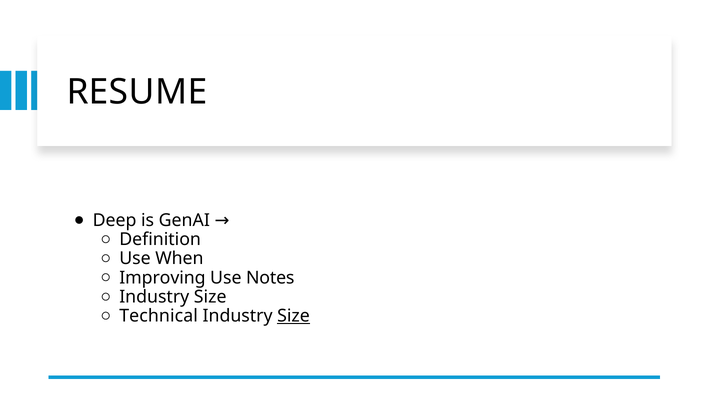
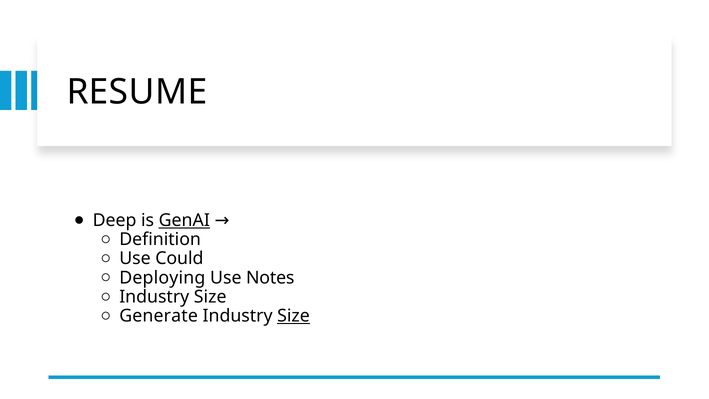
GenAI underline: none -> present
When: When -> Could
Improving: Improving -> Deploying
Technical: Technical -> Generate
